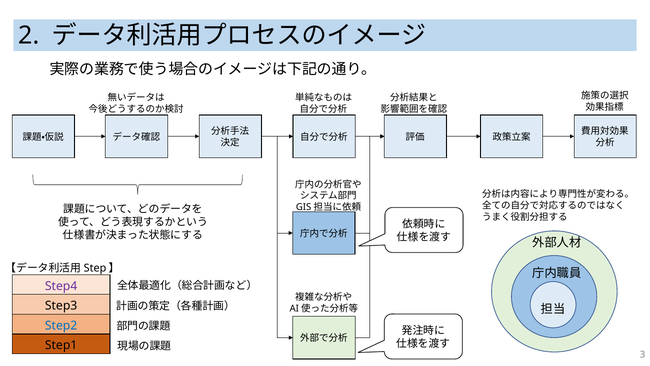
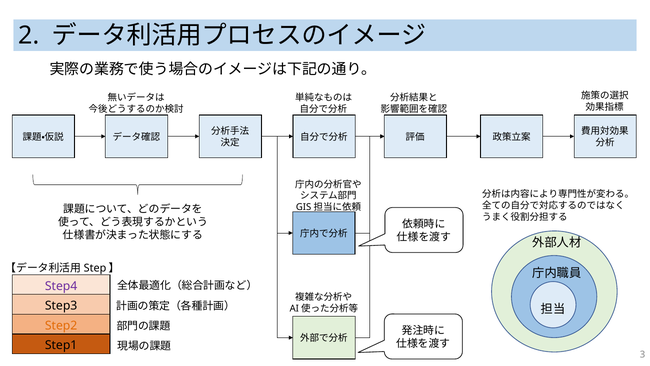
Step2 colour: blue -> orange
